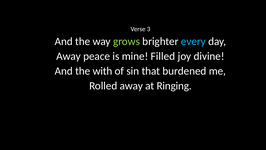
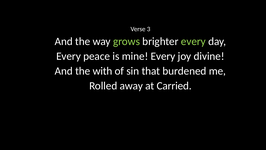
every at (193, 41) colour: light blue -> light green
Away at (69, 56): Away -> Every
mine Filled: Filled -> Every
Ringing: Ringing -> Carried
